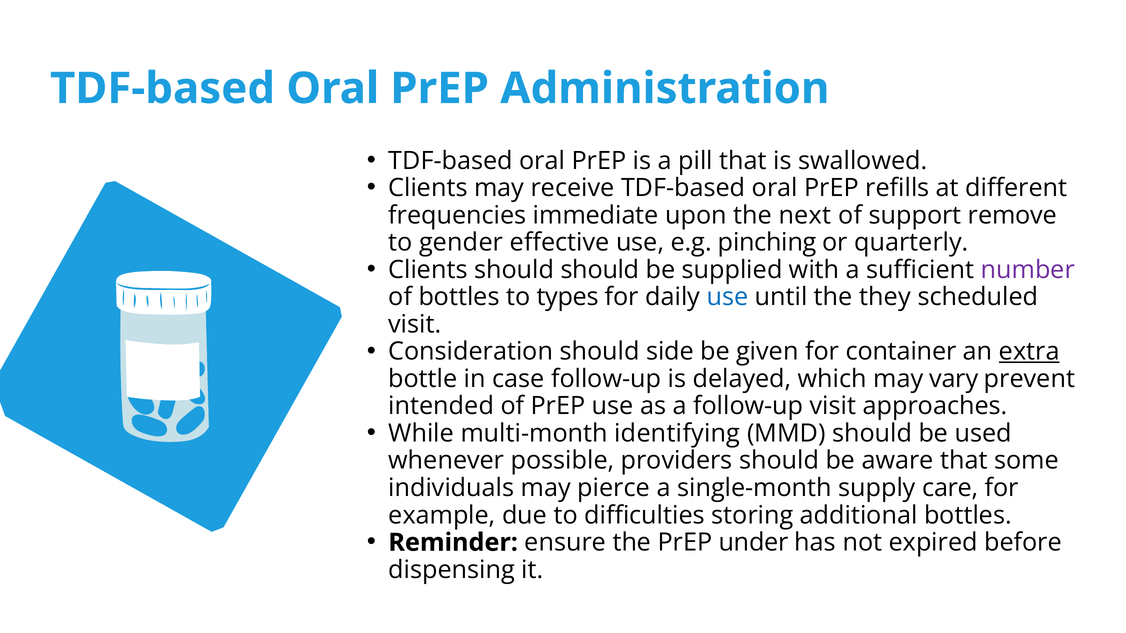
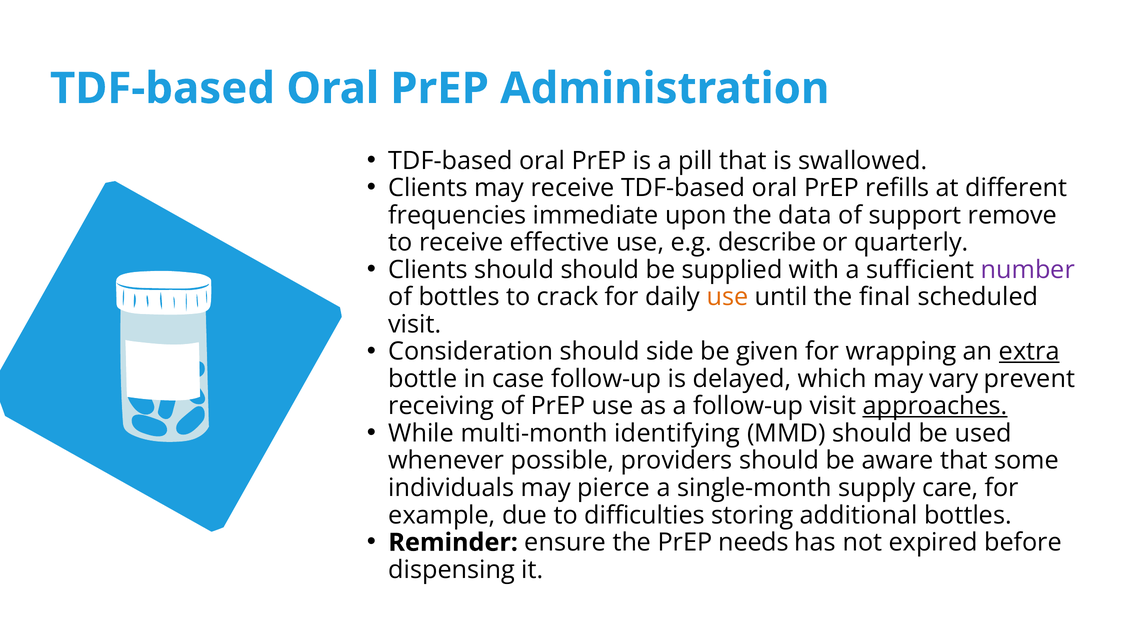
next: next -> data
to gender: gender -> receive
pinching: pinching -> describe
types: types -> crack
use at (727, 297) colour: blue -> orange
they: they -> final
container: container -> wrapping
intended: intended -> receiving
approaches underline: none -> present
under: under -> needs
